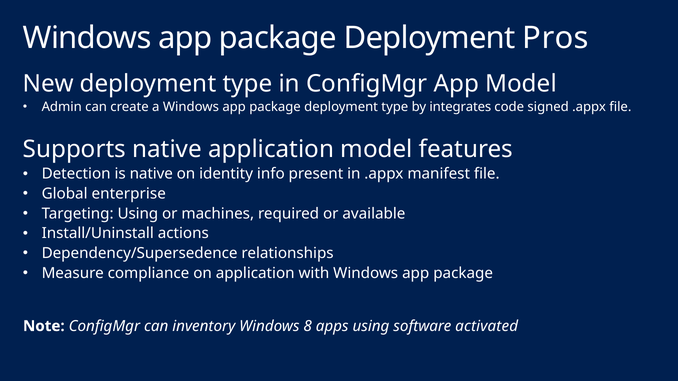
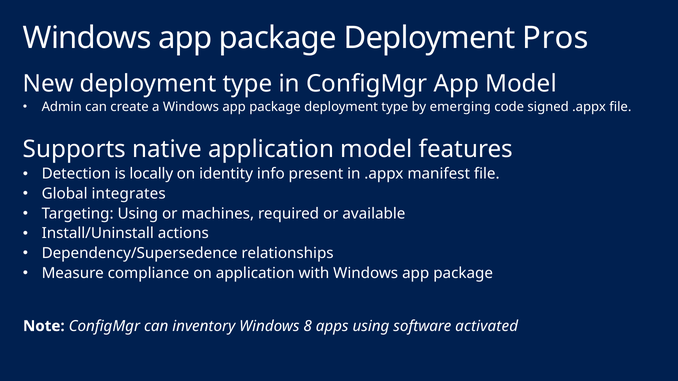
integrates: integrates -> emerging
is native: native -> locally
enterprise: enterprise -> integrates
